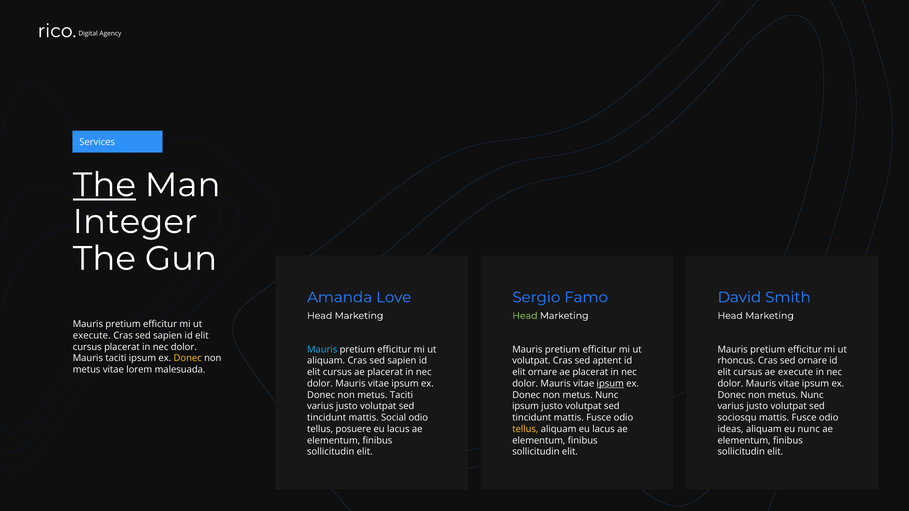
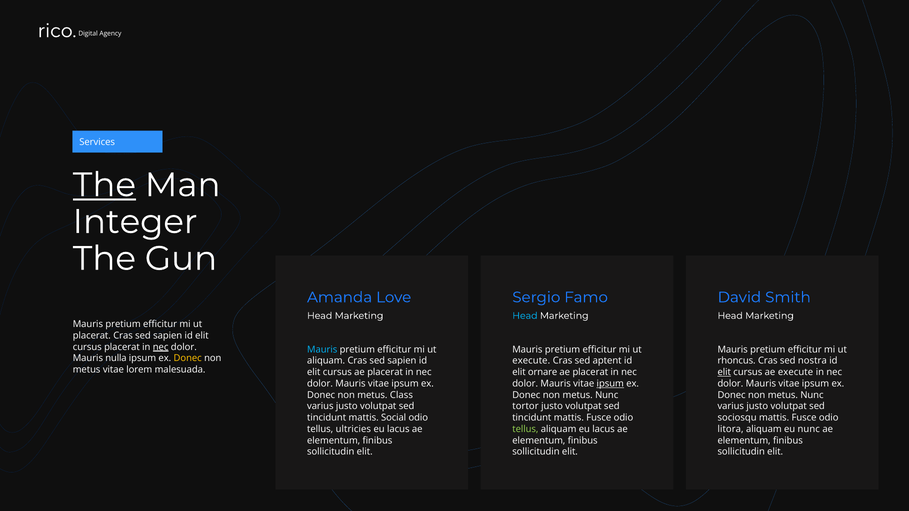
Head at (525, 316) colour: light green -> light blue
execute at (92, 336): execute -> placerat
nec at (161, 347) underline: none -> present
Mauris taciti: taciti -> nulla
volutpat at (531, 361): volutpat -> execute
sed ornare: ornare -> nostra
elit at (724, 372) underline: none -> present
metus Taciti: Taciti -> Class
ipsum at (526, 407): ipsum -> tortor
posuere: posuere -> ultricies
tellus at (525, 429) colour: yellow -> light green
ideas: ideas -> litora
